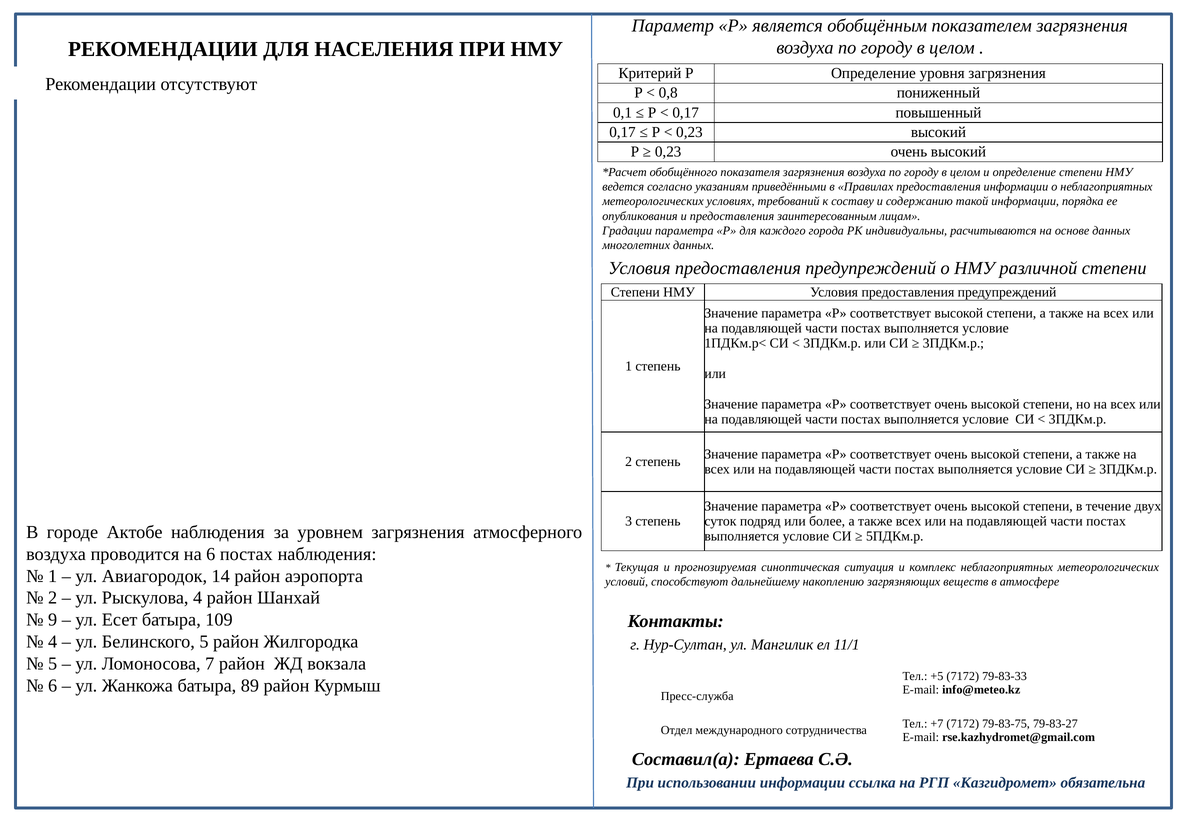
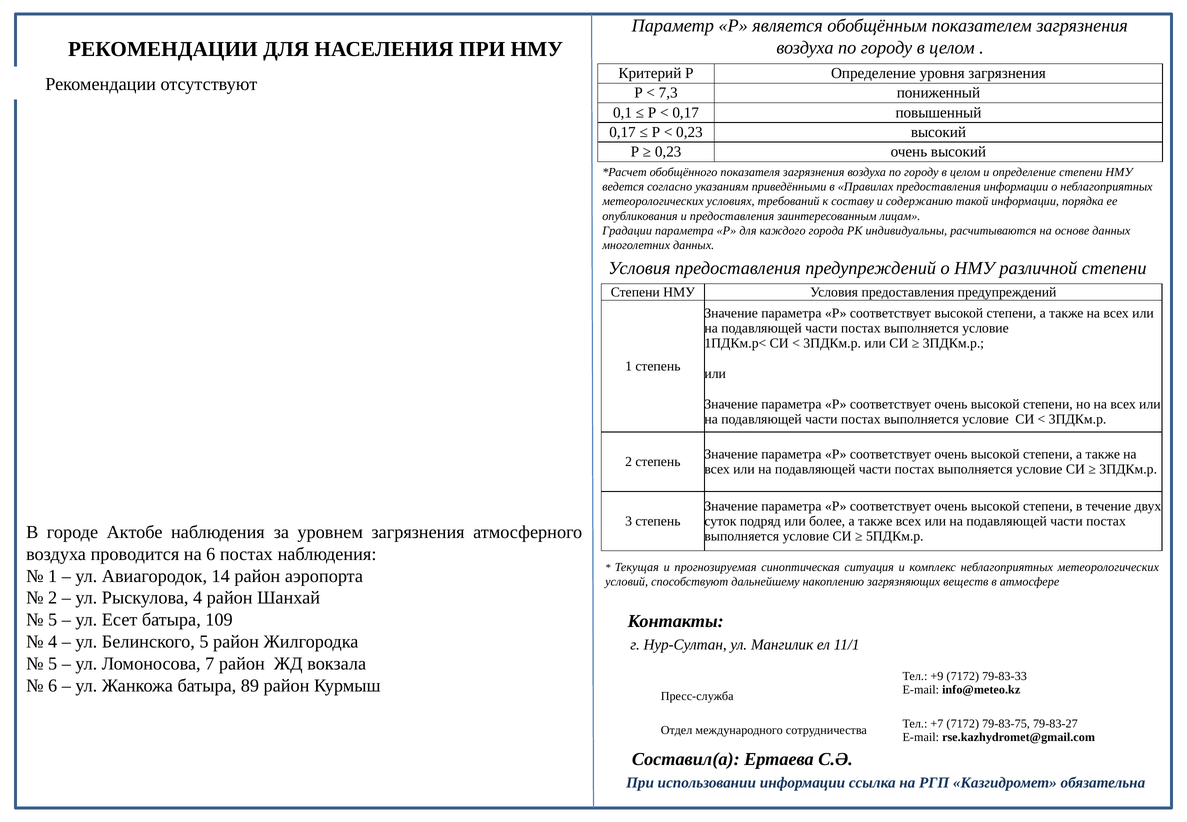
0,8: 0,8 -> 7,3
9 at (53, 620): 9 -> 5
+5: +5 -> +9
